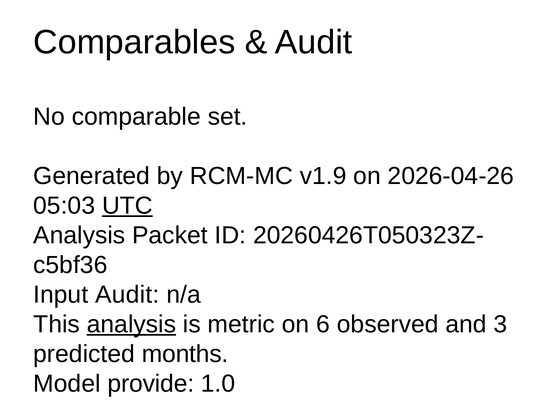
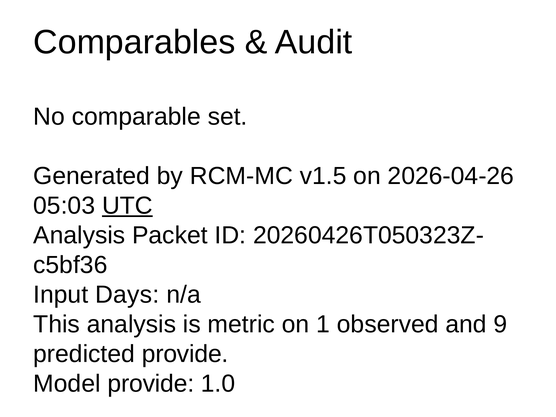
v1.9: v1.9 -> v1.5
Input Audit: Audit -> Days
analysis at (131, 324) underline: present -> none
6: 6 -> 1
3: 3 -> 9
predicted months: months -> provide
